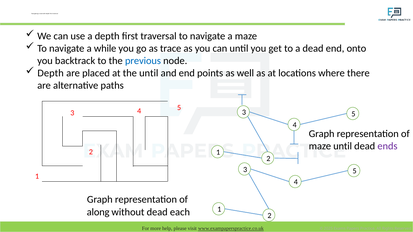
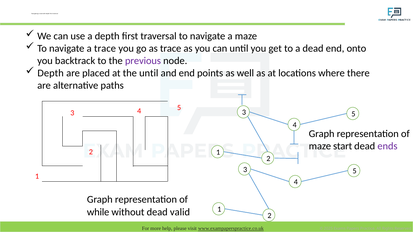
a while: while -> trace
previous colour: blue -> purple
maze until: until -> start
along: along -> while
each: each -> valid
